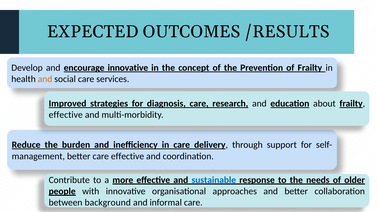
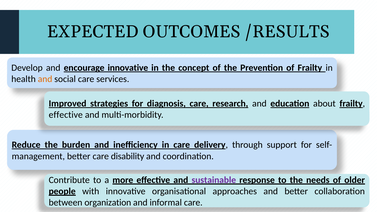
care effective: effective -> disability
sustainable colour: blue -> purple
background: background -> organization
